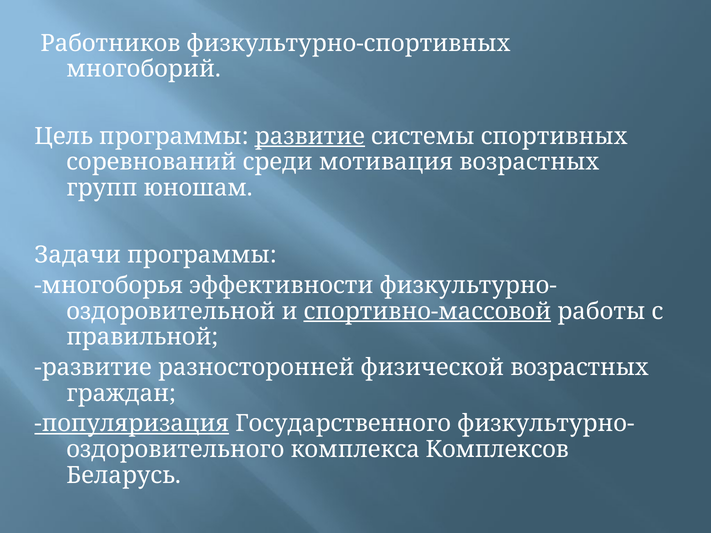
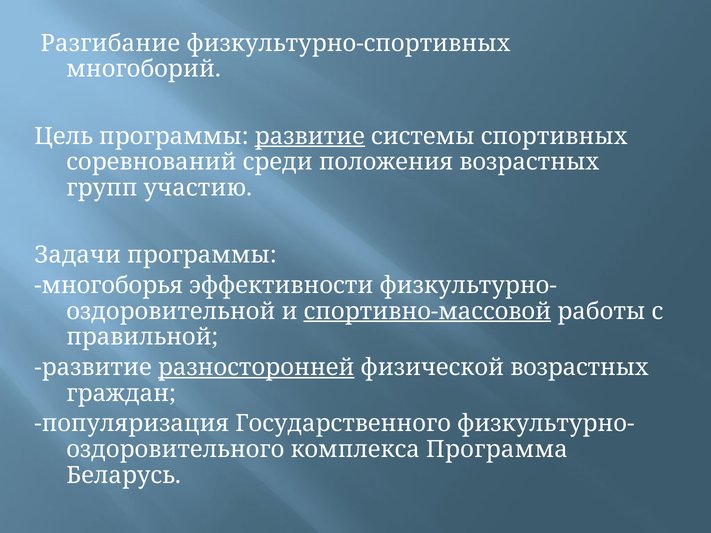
Работников: Работников -> Разгибание
мотивация: мотивация -> положения
юношам: юношам -> участию
разносторонней underline: none -> present
популяризация underline: present -> none
Комплексов: Комплексов -> Программа
